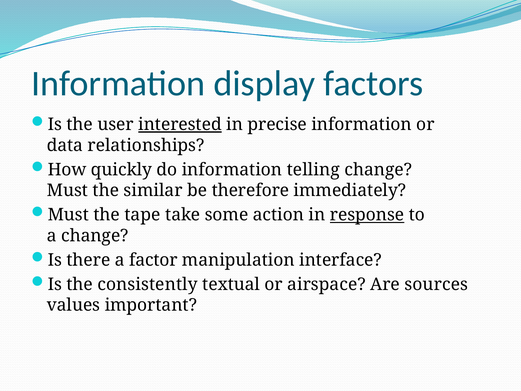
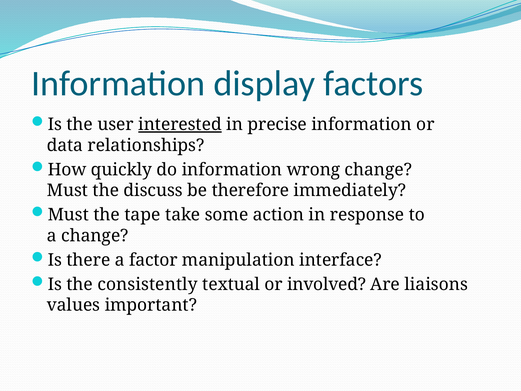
telling: telling -> wrong
similar: similar -> discuss
response underline: present -> none
airspace: airspace -> involved
sources: sources -> liaisons
